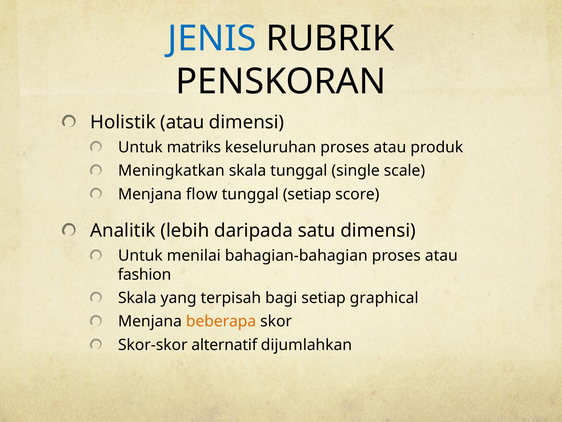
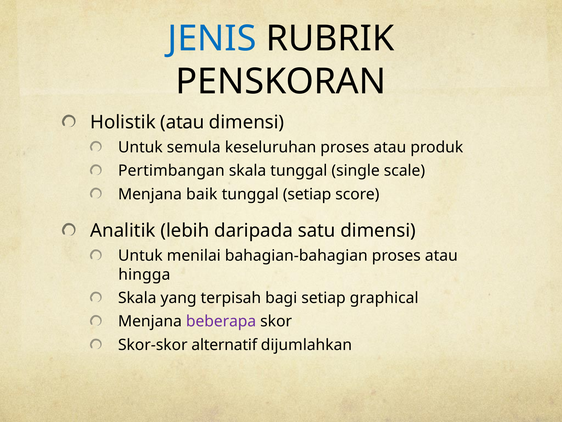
matriks: matriks -> semula
Meningkatkan: Meningkatkan -> Pertimbangan
flow: flow -> baik
fashion: fashion -> hingga
beberapa colour: orange -> purple
